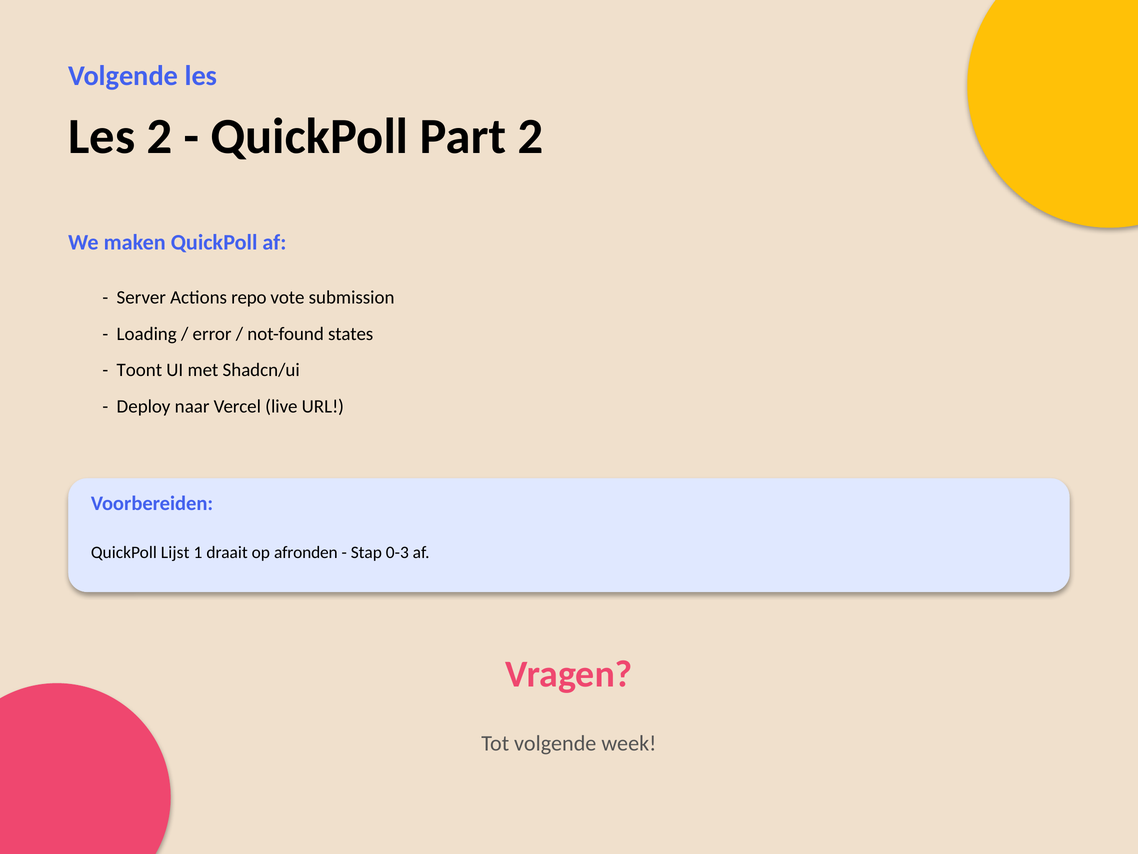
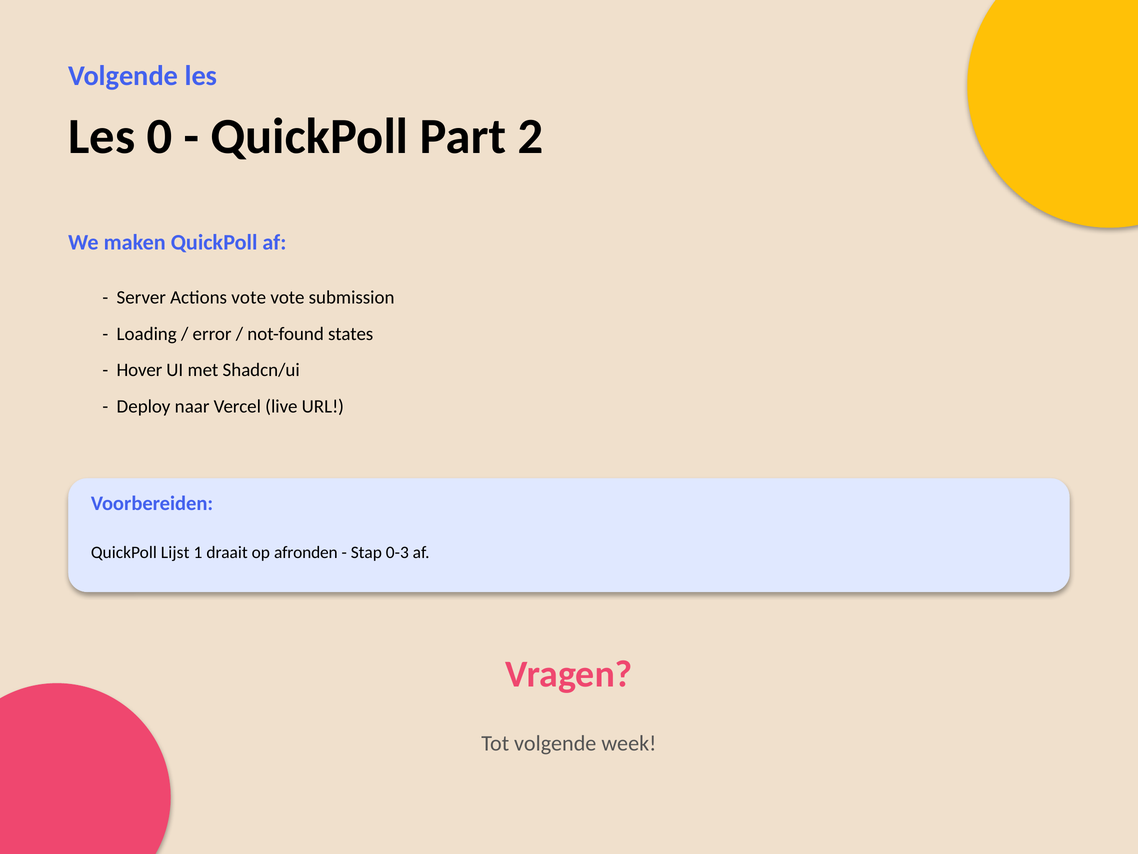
Les 2: 2 -> 0
Actions repo: repo -> vote
Toont: Toont -> Hover
